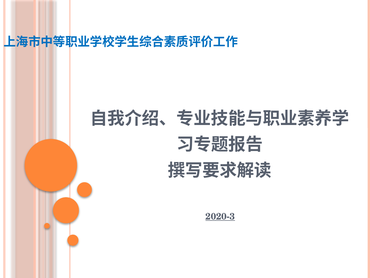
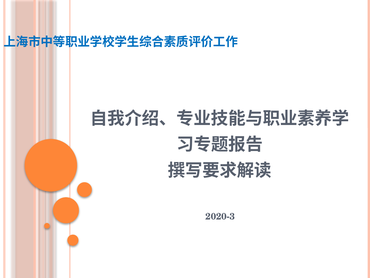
2020-3 underline: present -> none
